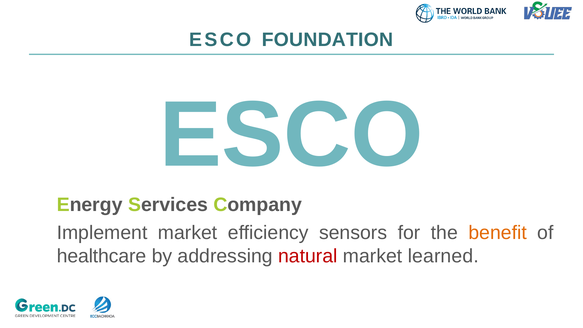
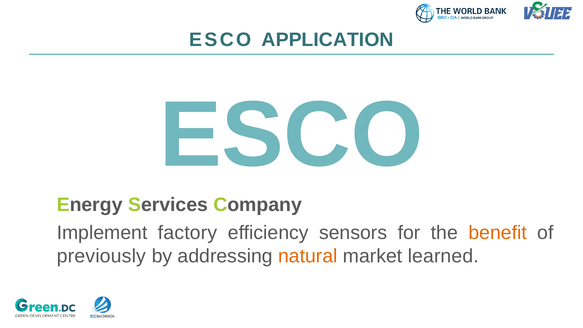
FOUNDATION: FOUNDATION -> APPLICATION
Implement market: market -> factory
healthcare: healthcare -> previously
natural colour: red -> orange
